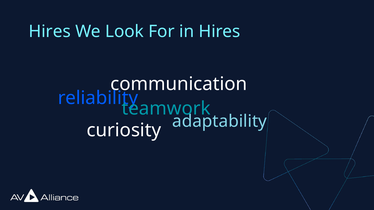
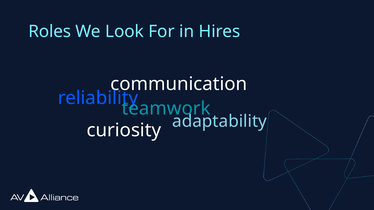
Hires at (50, 31): Hires -> Roles
